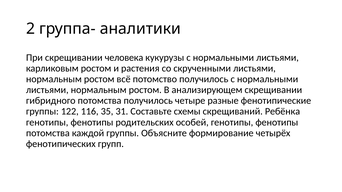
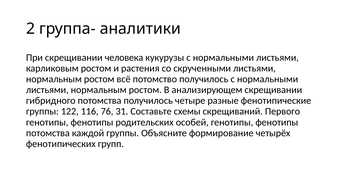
35: 35 -> 76
Ребёнка: Ребёнка -> Первого
